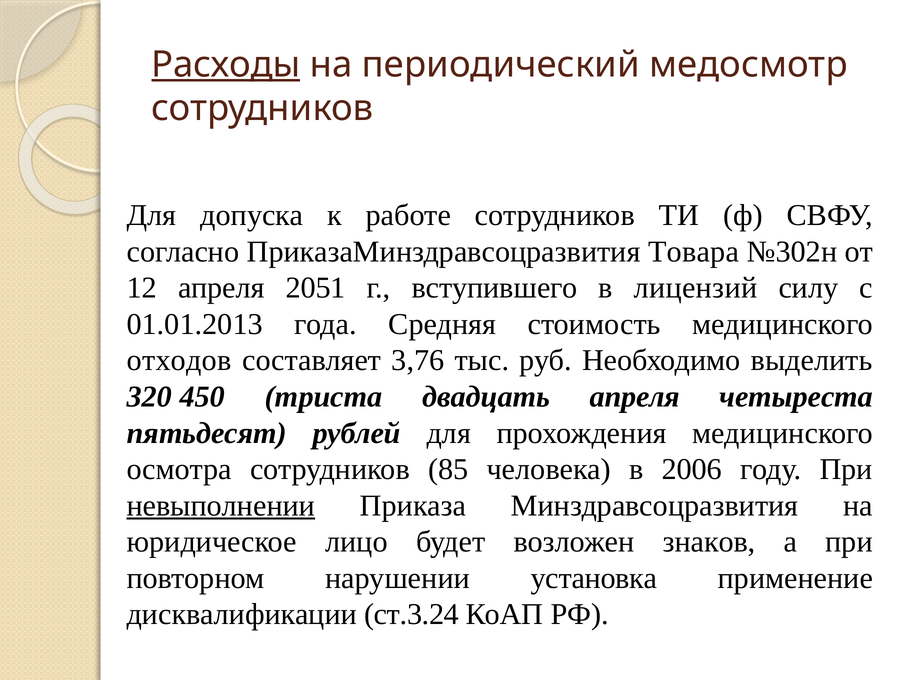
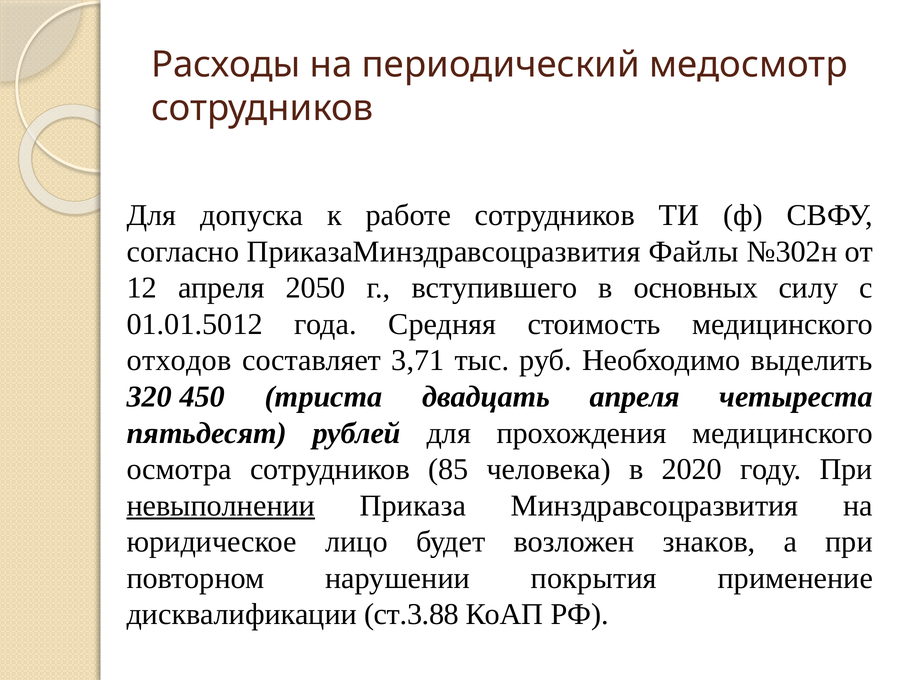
Расходы underline: present -> none
Товара: Товара -> Файлы
2051: 2051 -> 2050
лицензий: лицензий -> основных
01.01.2013: 01.01.2013 -> 01.01.5012
3,76: 3,76 -> 3,71
2006: 2006 -> 2020
установка: установка -> покрытия
ст.3.24: ст.3.24 -> ст.3.88
